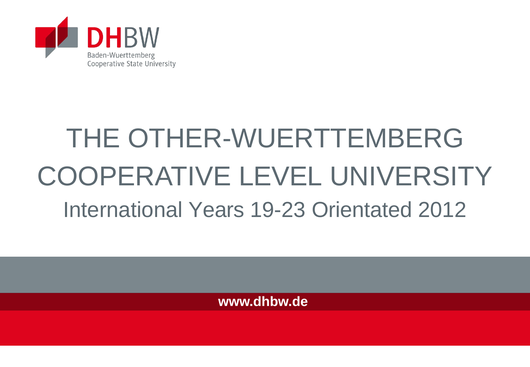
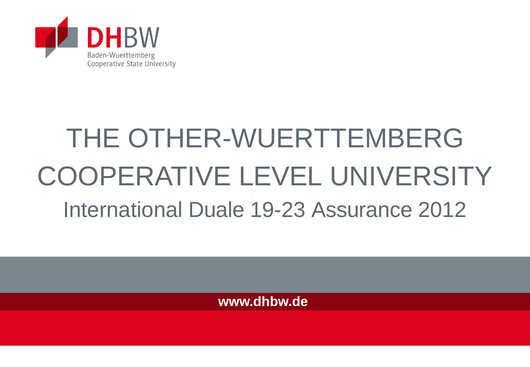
Years: Years -> Duale
Orientated: Orientated -> Assurance
